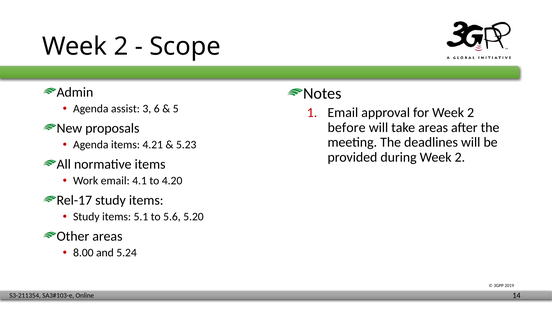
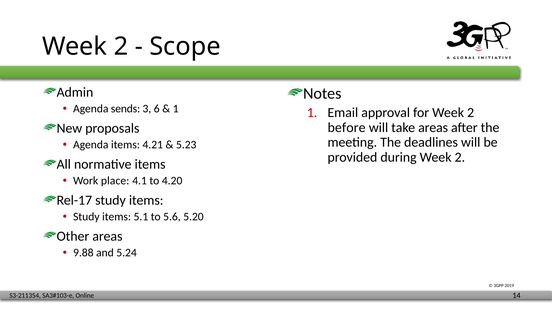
assist: assist -> sends
5 at (176, 109): 5 -> 1
Work email: email -> place
8.00: 8.00 -> 9.88
